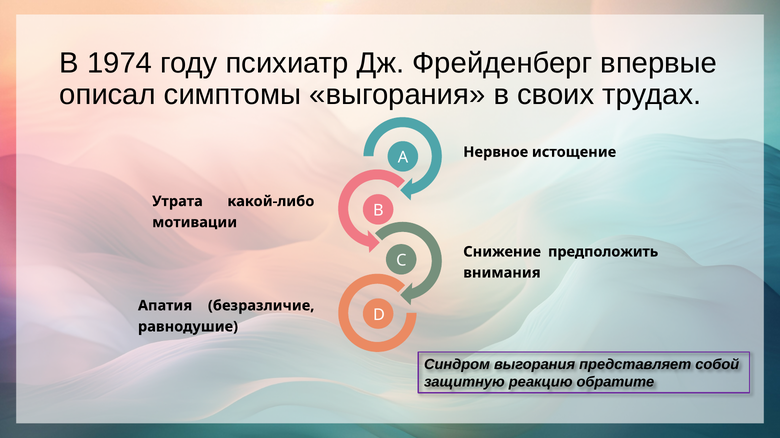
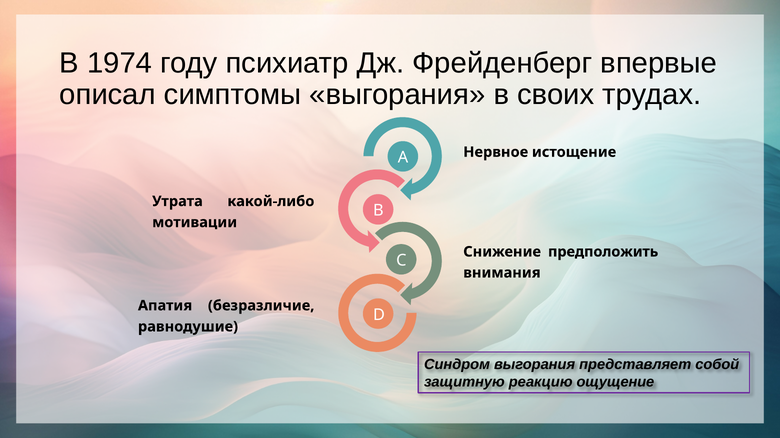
обратите: обратите -> ощущение
